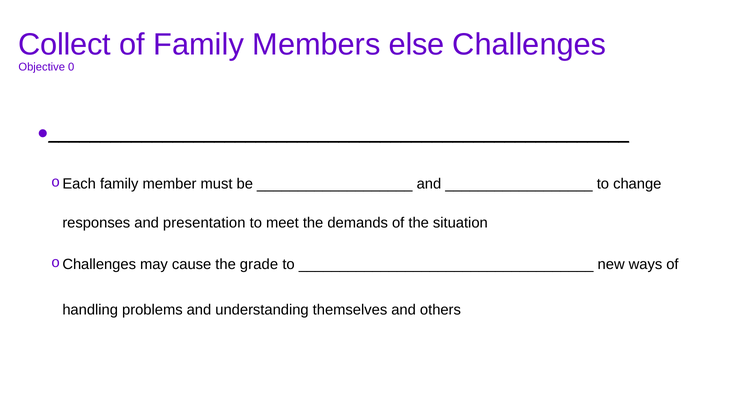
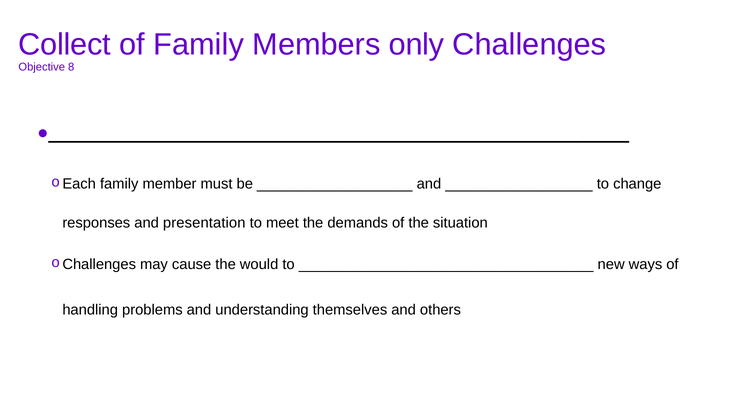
else: else -> only
0: 0 -> 8
grade: grade -> would
